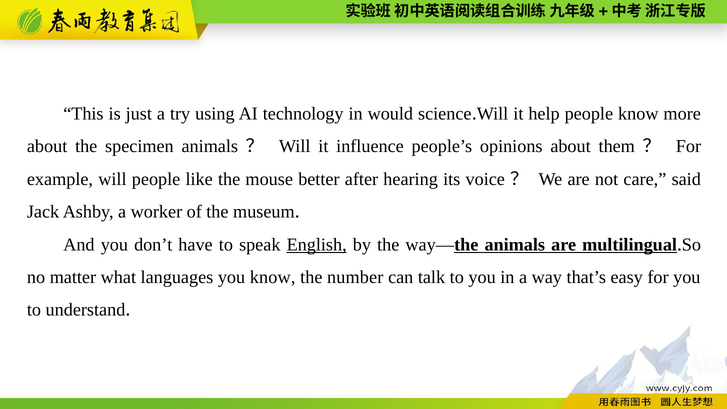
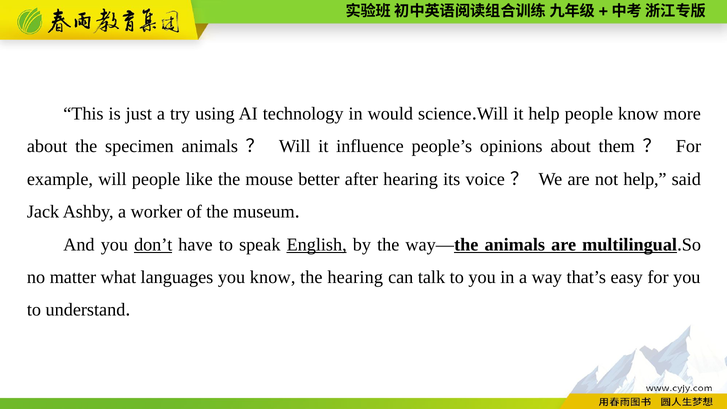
not care: care -> help
don’t underline: none -> present
the number: number -> hearing
